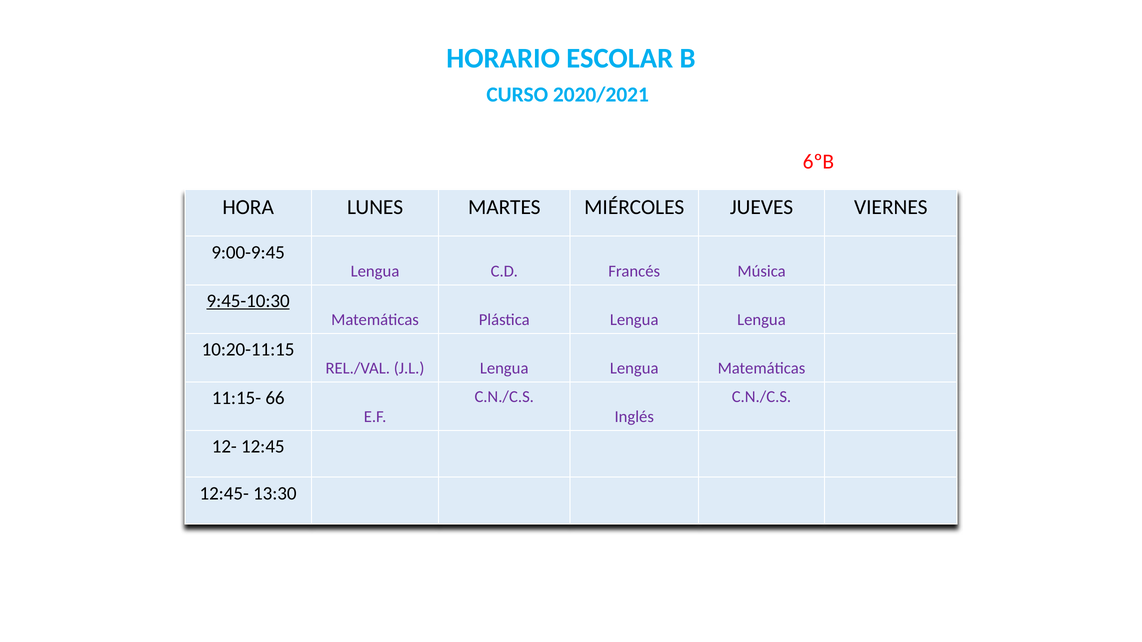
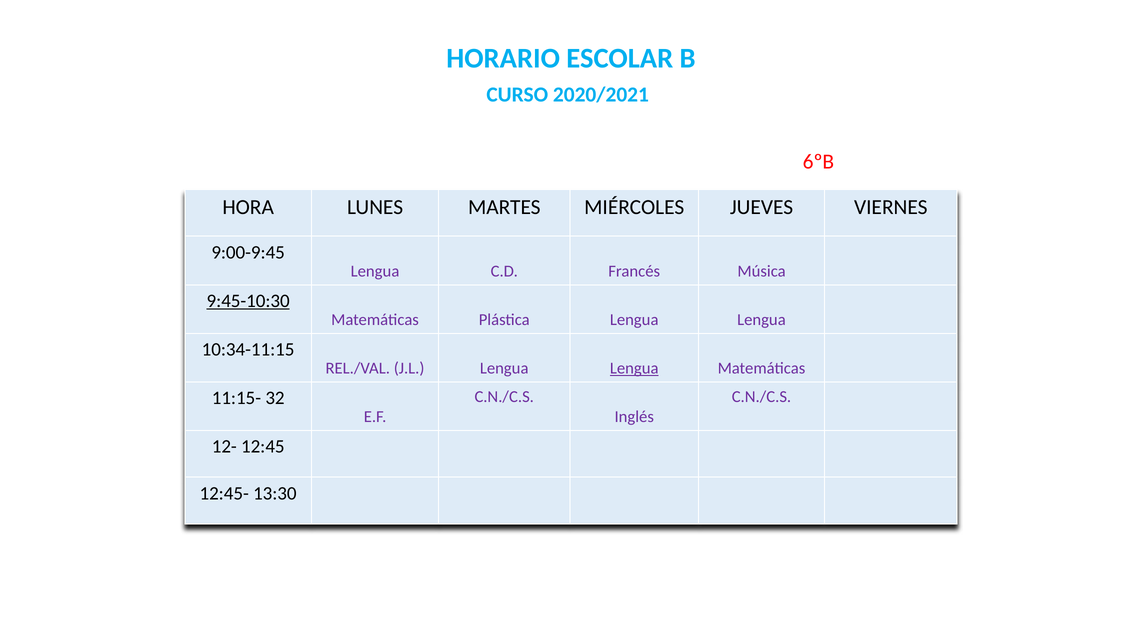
10:20-11:15: 10:20-11:15 -> 10:34-11:15
Lengua at (634, 368) underline: none -> present
66: 66 -> 32
